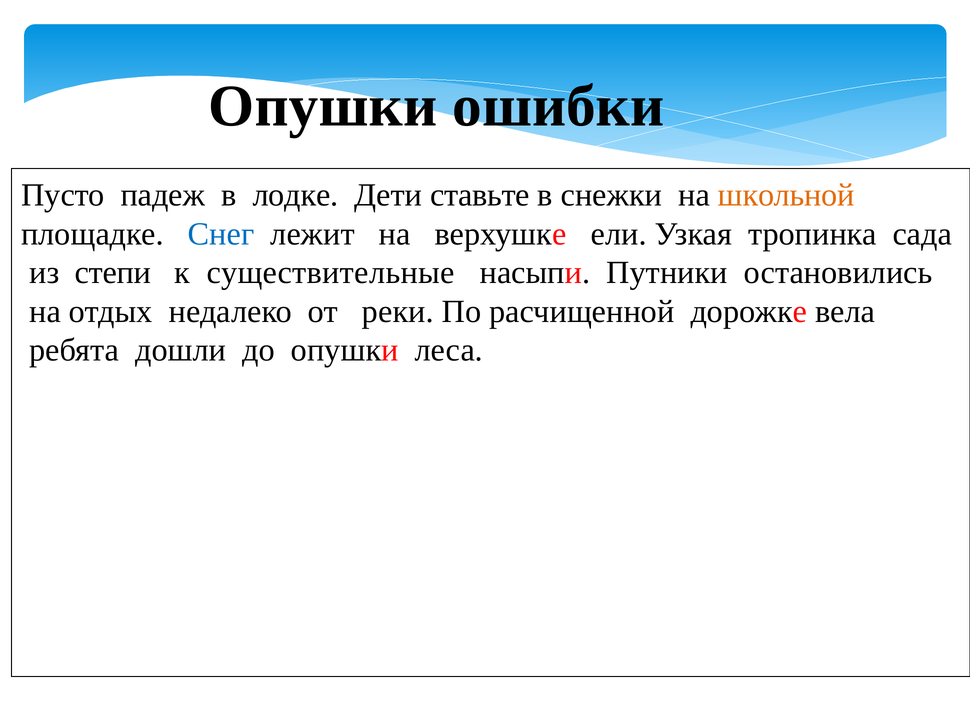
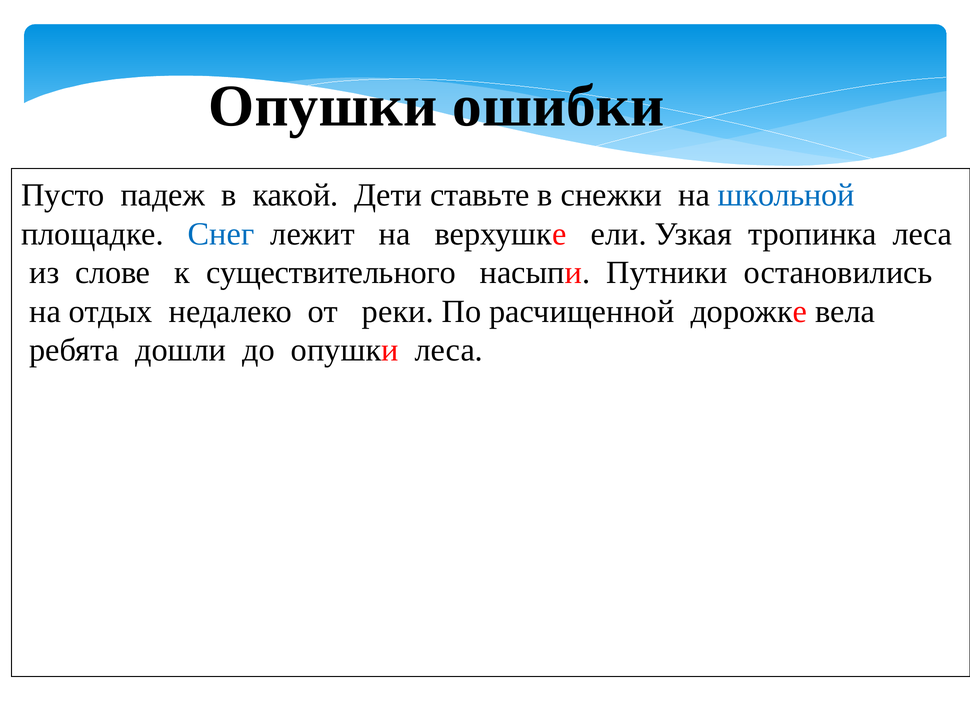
лодке: лодке -> какой
школьной colour: orange -> blue
тропинка сада: сада -> леса
степи: степи -> слове
существительные: существительные -> существительного
